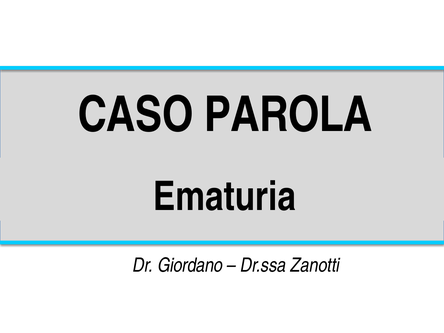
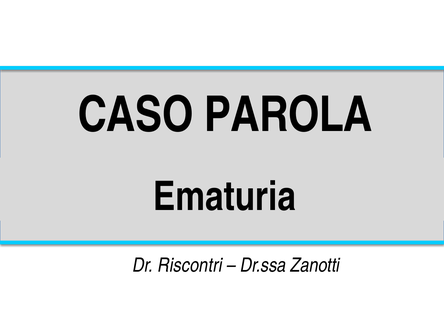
Giordano: Giordano -> Riscontri
